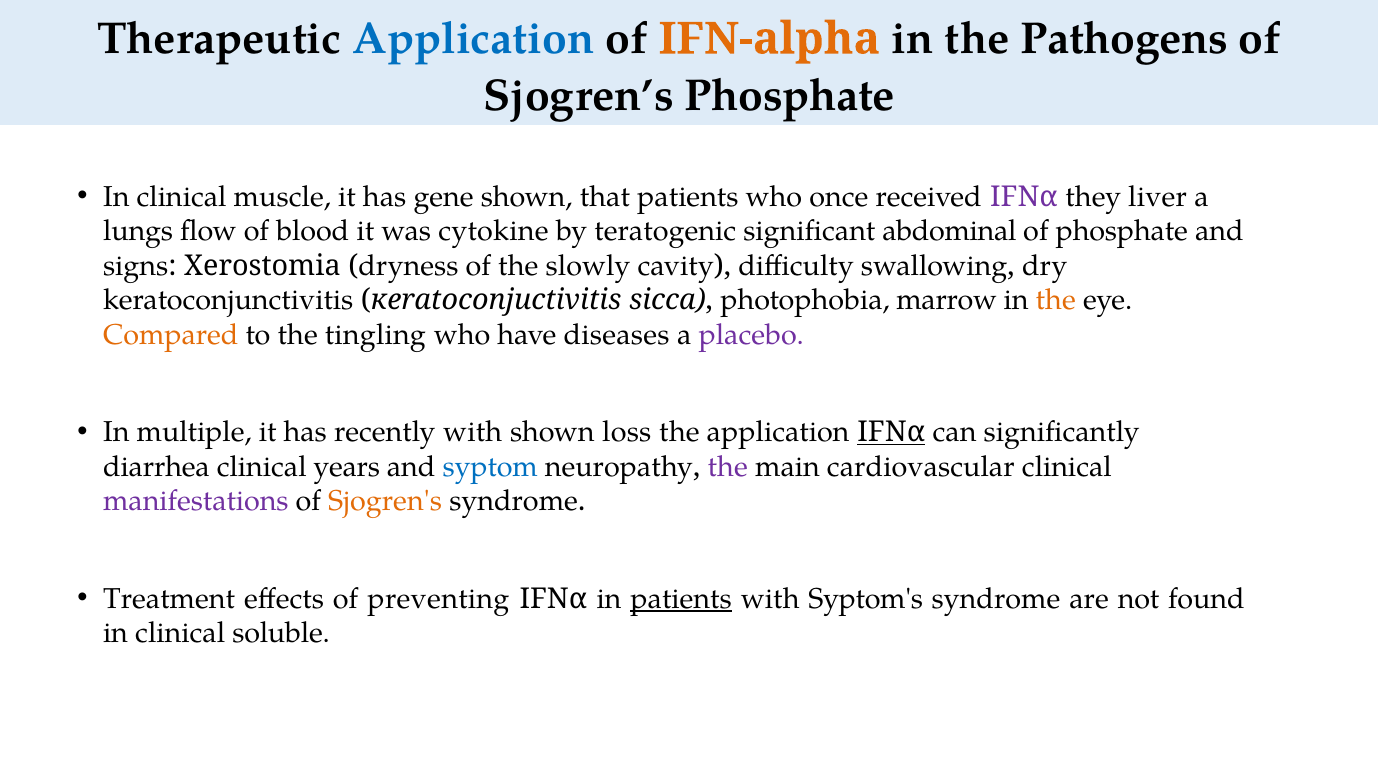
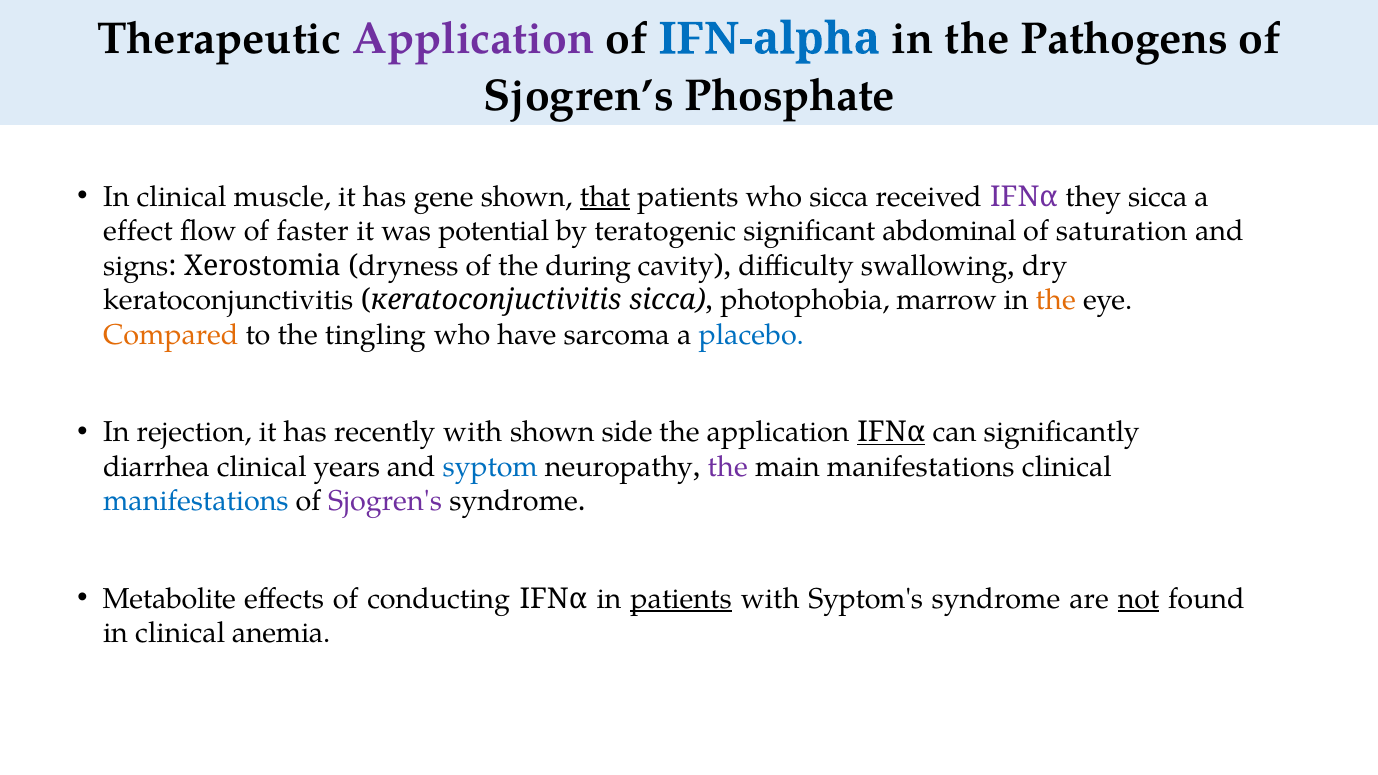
Application at (473, 39) colour: blue -> purple
IFN-alpha colour: orange -> blue
that underline: none -> present
who once: once -> sicca
they liver: liver -> sicca
lungs: lungs -> effect
blood: blood -> faster
cytokine: cytokine -> potential
of phosphate: phosphate -> saturation
slowly: slowly -> during
diseases: diseases -> sarcoma
placebo colour: purple -> blue
multiple: multiple -> rejection
loss: loss -> side
main cardiovascular: cardiovascular -> manifestations
manifestations at (196, 501) colour: purple -> blue
Sjogren's colour: orange -> purple
Treatment: Treatment -> Metabolite
preventing: preventing -> conducting
not underline: none -> present
soluble: soluble -> anemia
